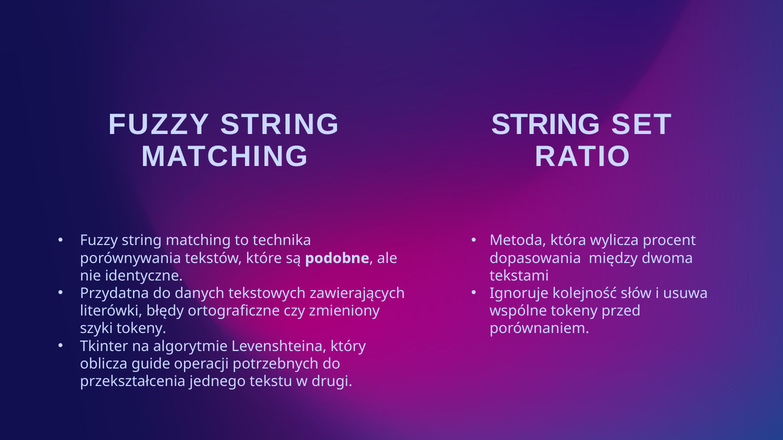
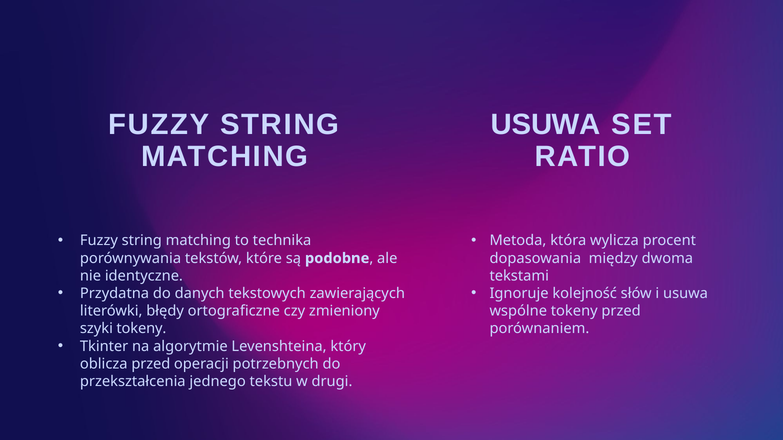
STRING at (546, 125): STRING -> USUWA
oblicza guide: guide -> przed
